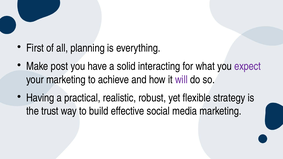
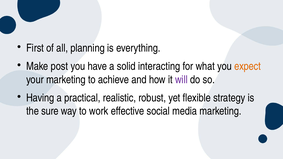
expect colour: purple -> orange
trust: trust -> sure
build: build -> work
